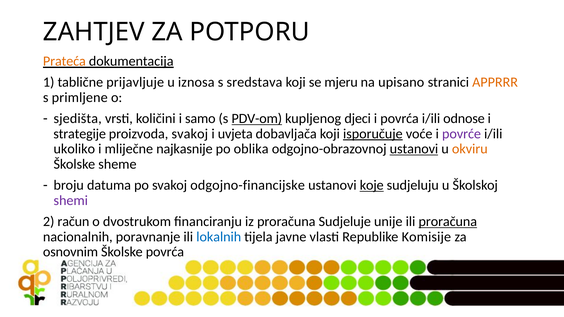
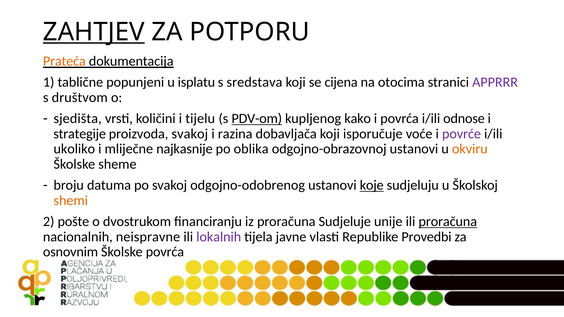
ZAHTJEV underline: none -> present
prijavljuje: prijavljuje -> popunjeni
iznosa: iznosa -> isplatu
mjeru: mjeru -> cijena
upisano: upisano -> otocima
APPRRR colour: orange -> purple
primljene: primljene -> društvom
samo: samo -> tijelu
djeci: djeci -> kako
uvjeta: uvjeta -> razina
isporučuje underline: present -> none
ustanovi at (414, 149) underline: present -> none
odgojno-financijske: odgojno-financijske -> odgojno-odobrenog
shemi colour: purple -> orange
račun: račun -> pošte
poravnanje: poravnanje -> neispravne
lokalnih colour: blue -> purple
Komisije: Komisije -> Provedbi
